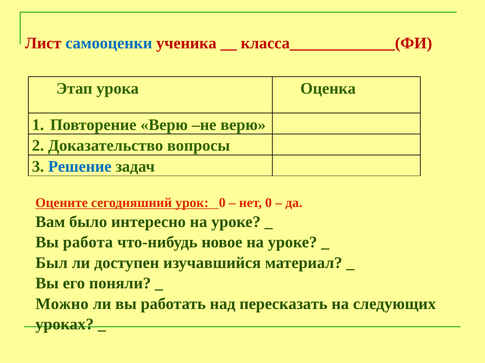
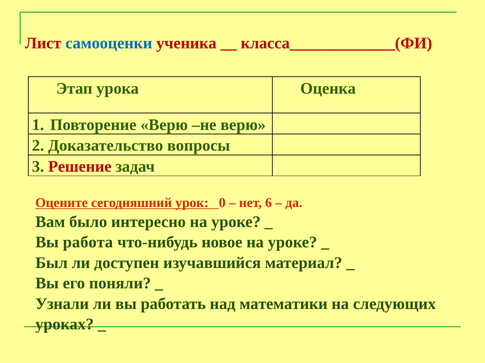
Решение colour: blue -> red
нет 0: 0 -> 6
Можно: Можно -> Узнали
пересказать: пересказать -> математики
